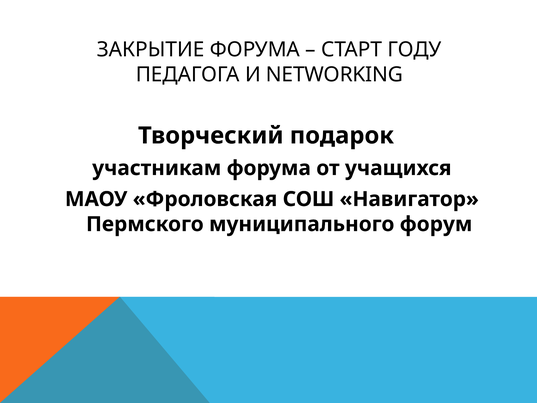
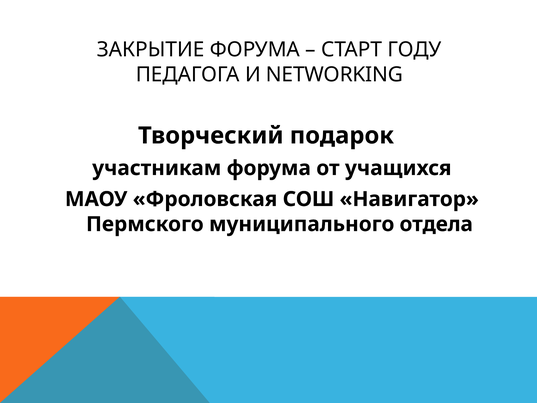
форум: форум -> отдела
